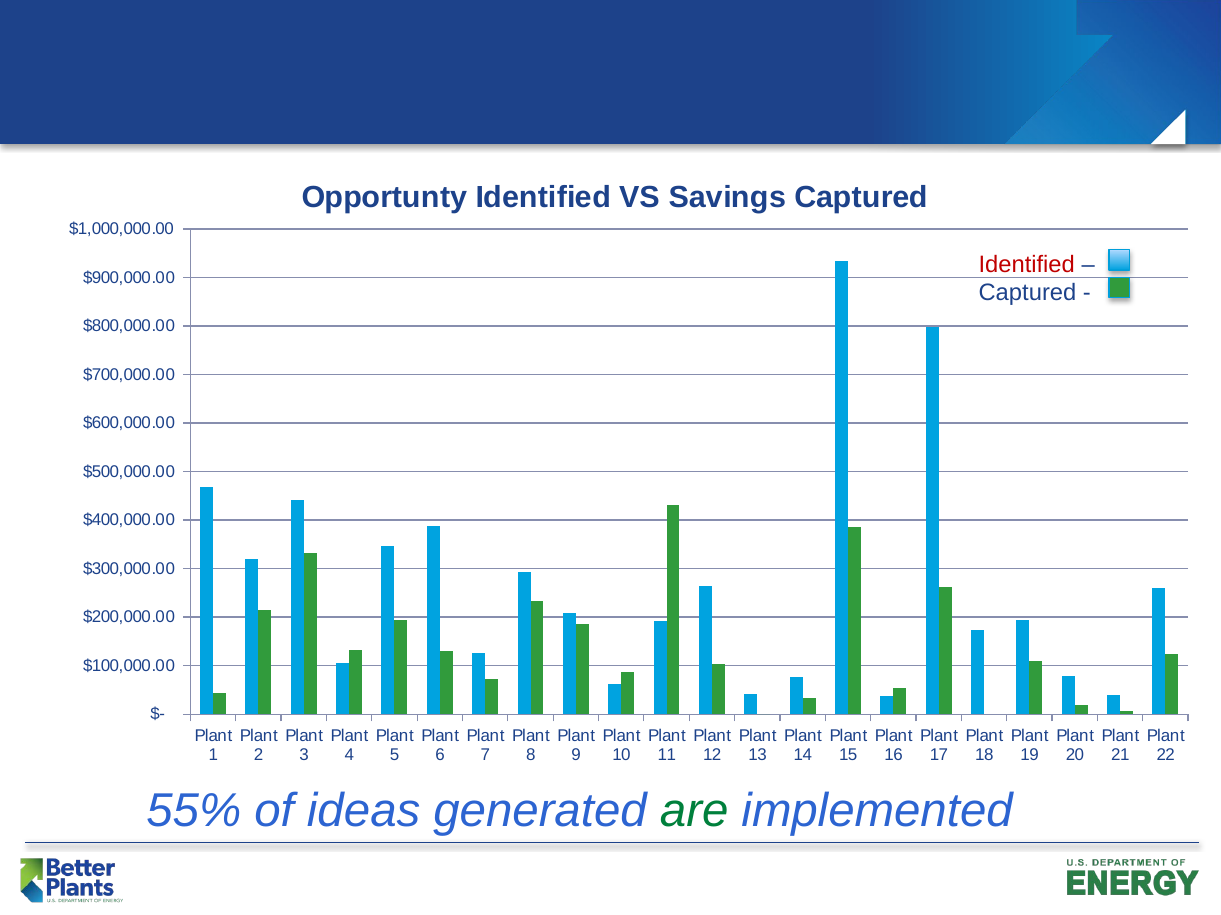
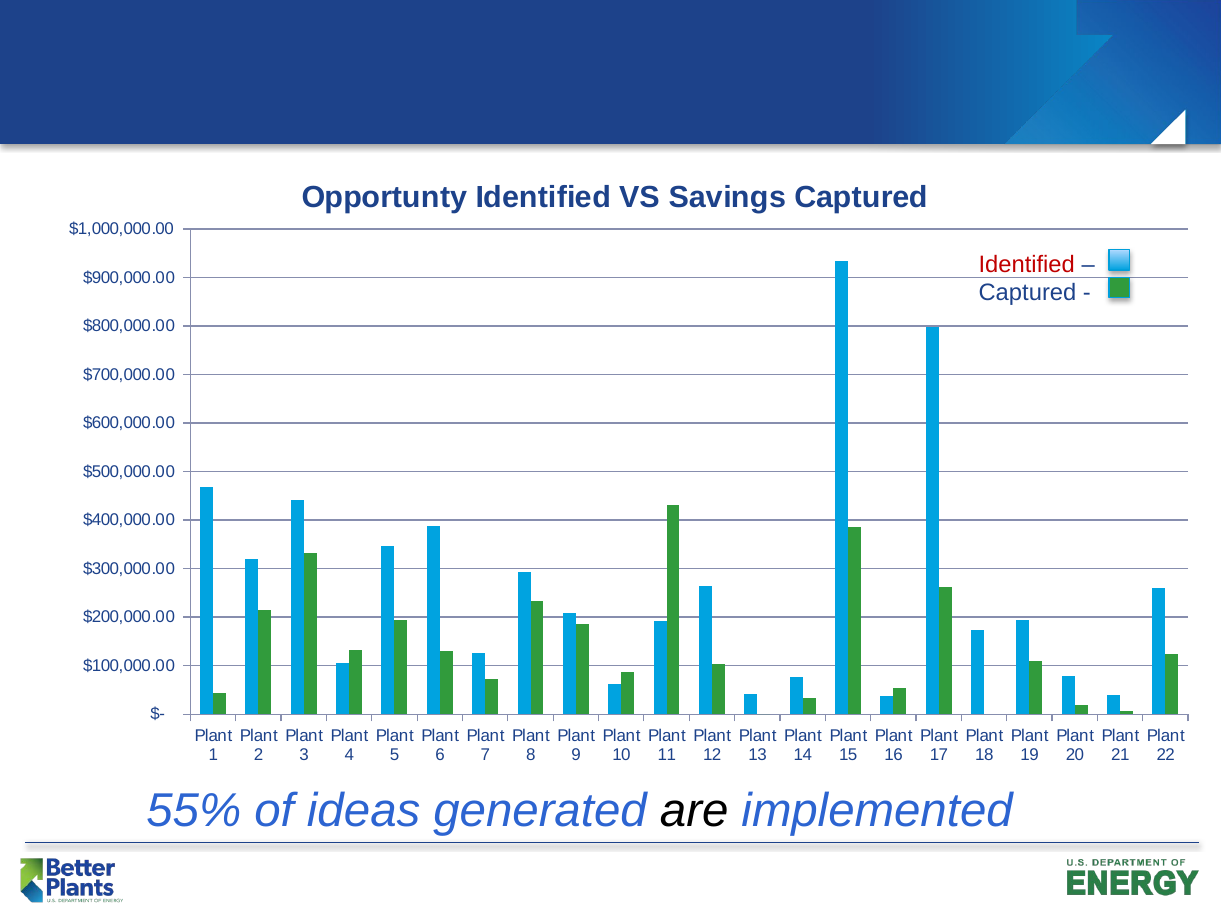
are colour: green -> black
